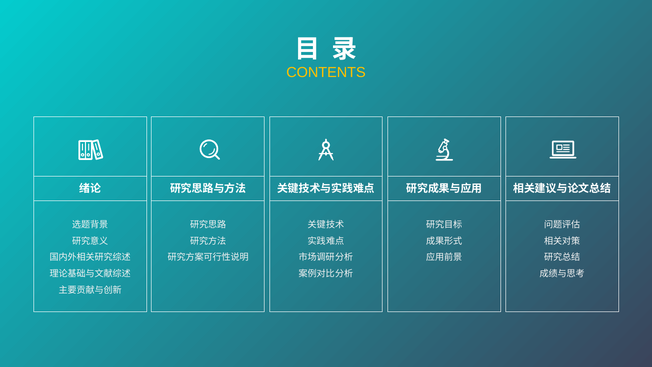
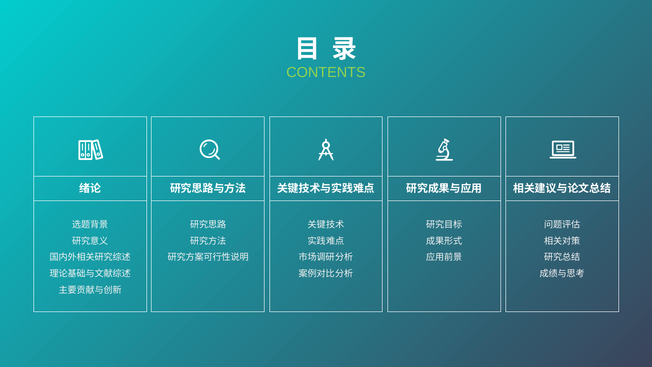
CONTENTS colour: yellow -> light green
